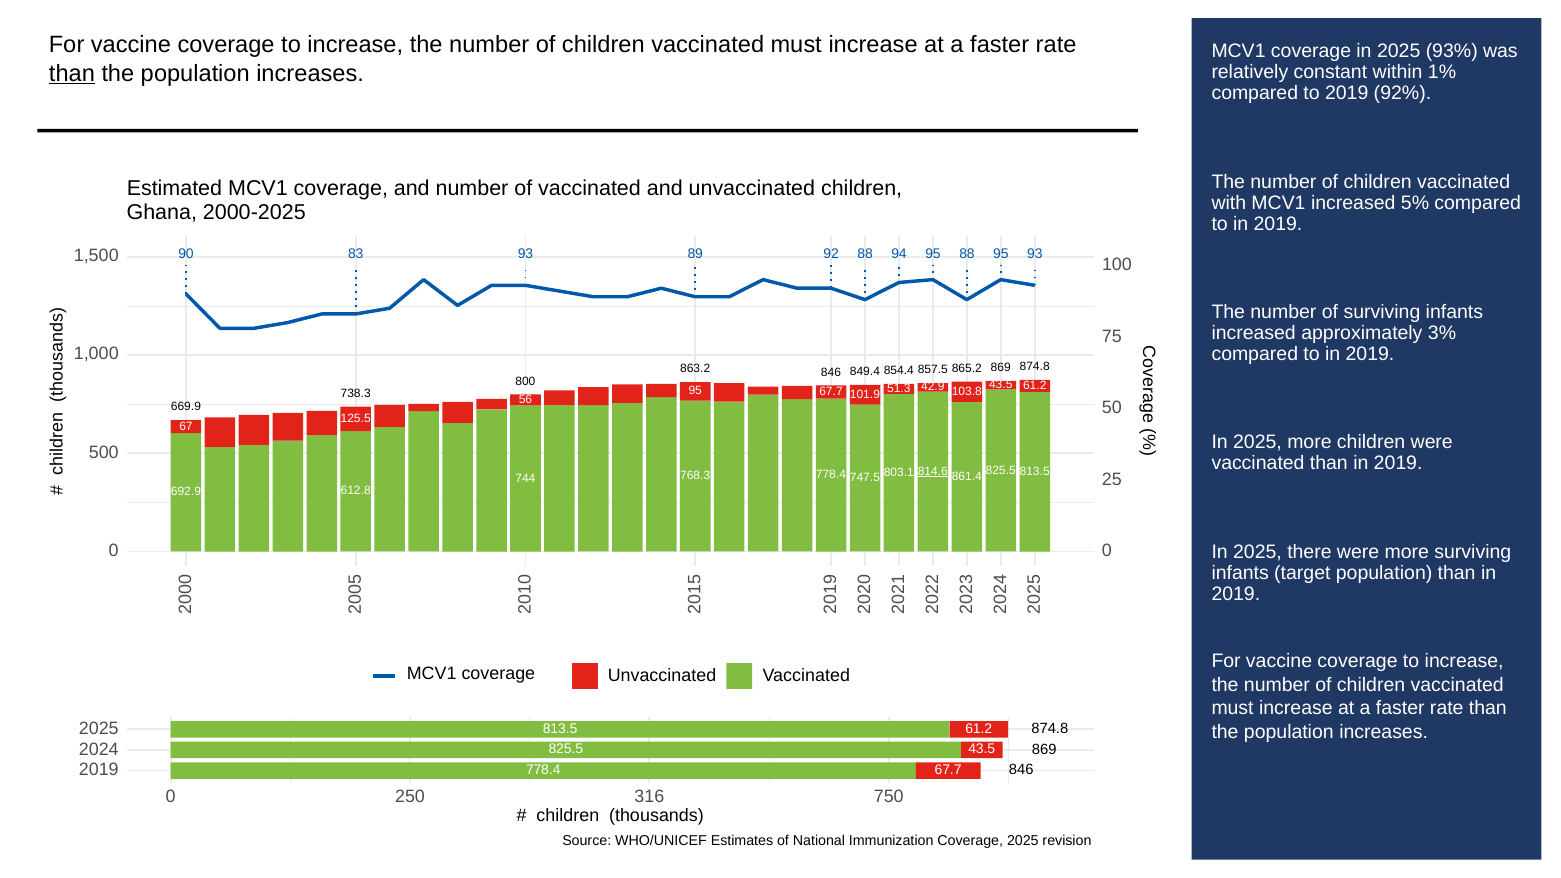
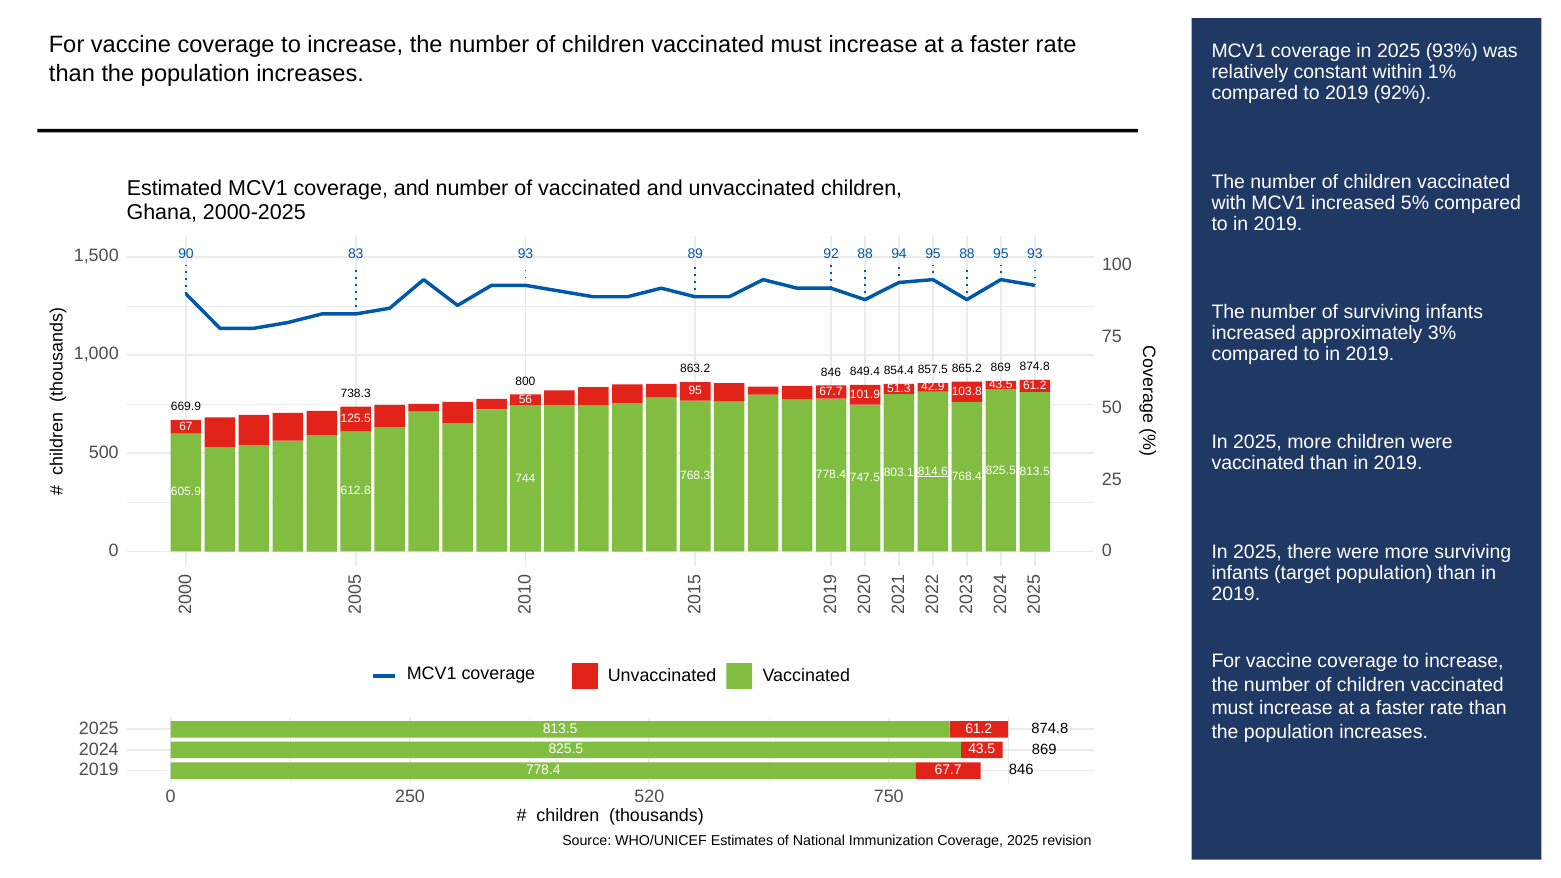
than at (72, 73) underline: present -> none
861.4: 861.4 -> 768.4
692.9: 692.9 -> 605.9
316: 316 -> 520
